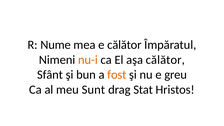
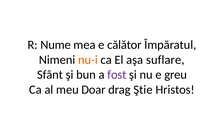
aşa călător: călător -> suflare
fost colour: orange -> purple
Sunt: Sunt -> Doar
Stat: Stat -> Ştie
